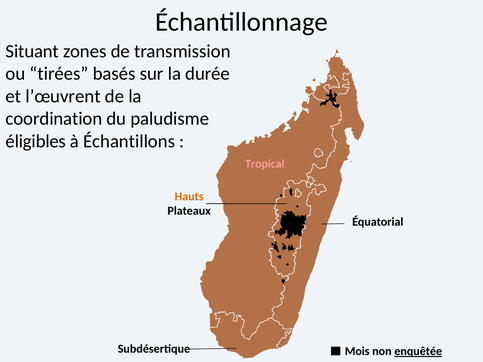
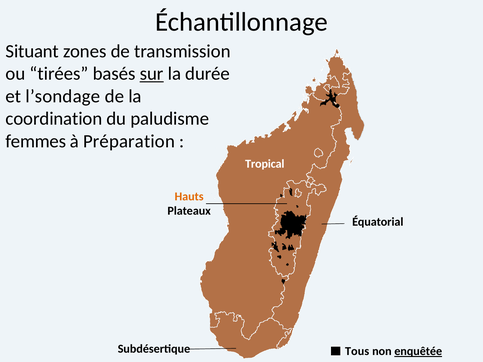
sur underline: none -> present
l’œuvrent: l’œuvrent -> l’sondage
éligibles: éligibles -> femmes
Échantillons: Échantillons -> Préparation
Tropical colour: pink -> white
Mois: Mois -> Tous
